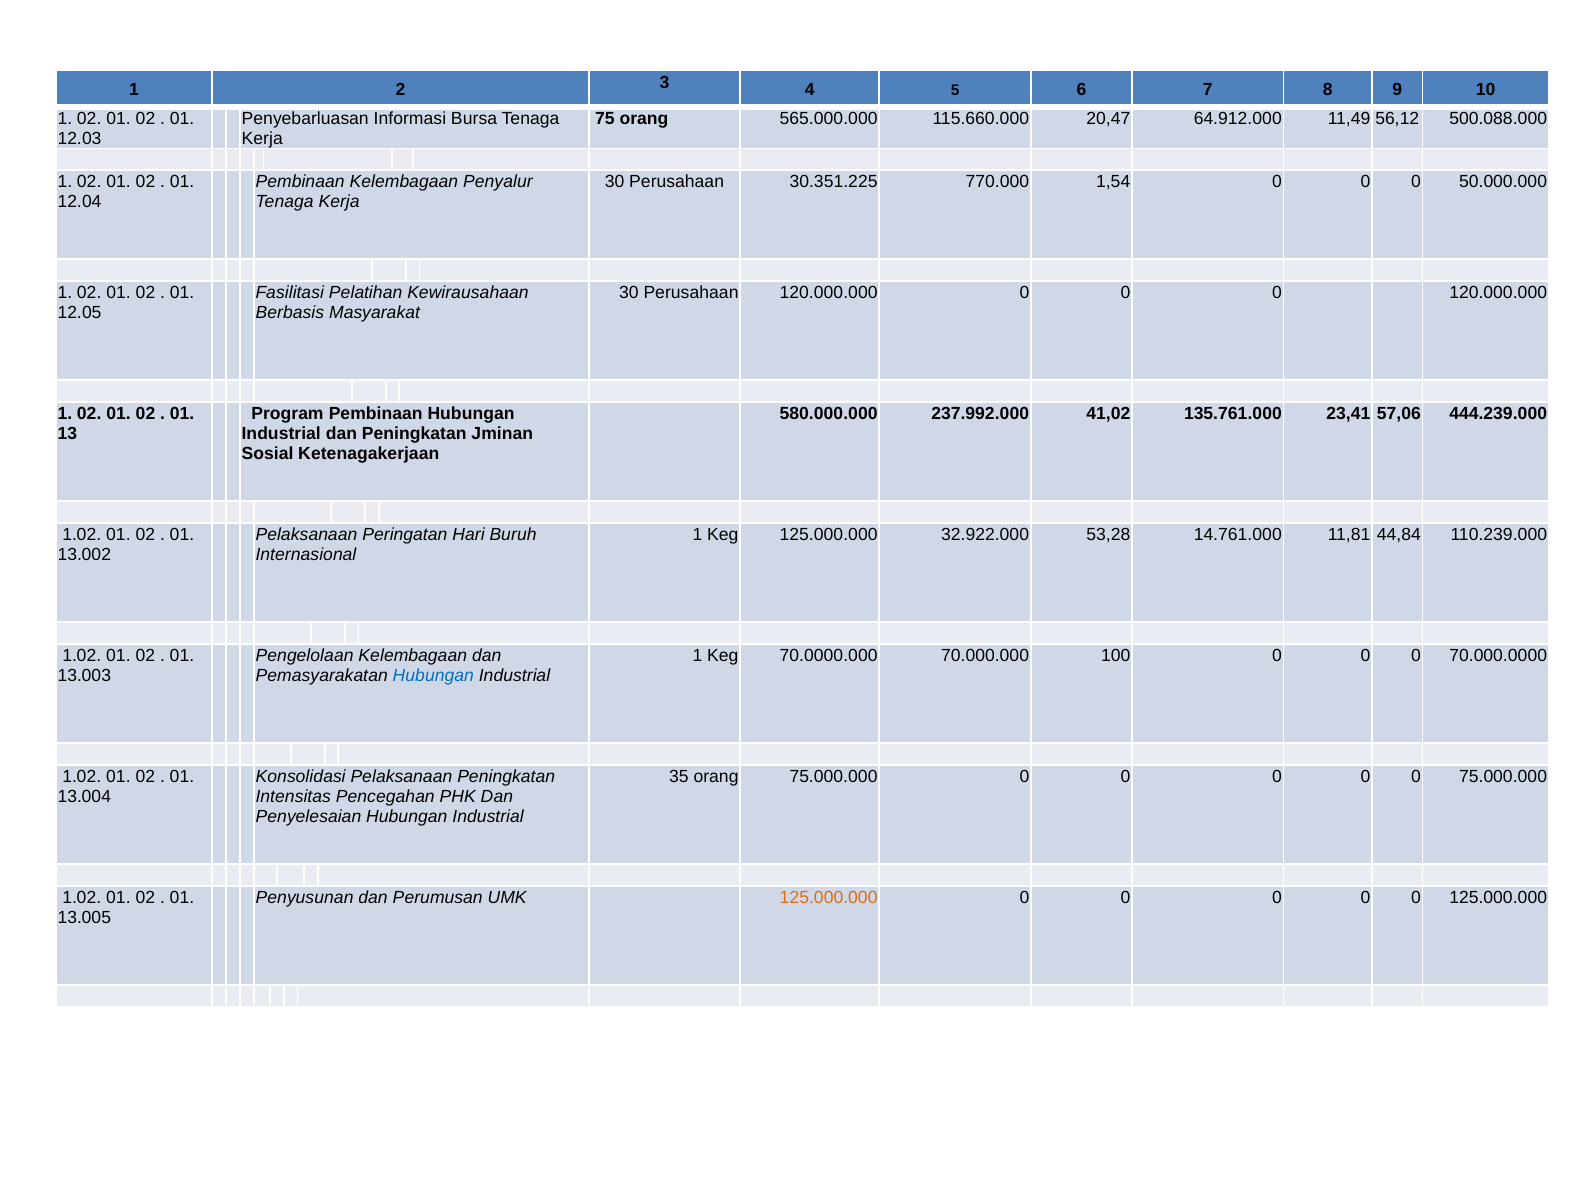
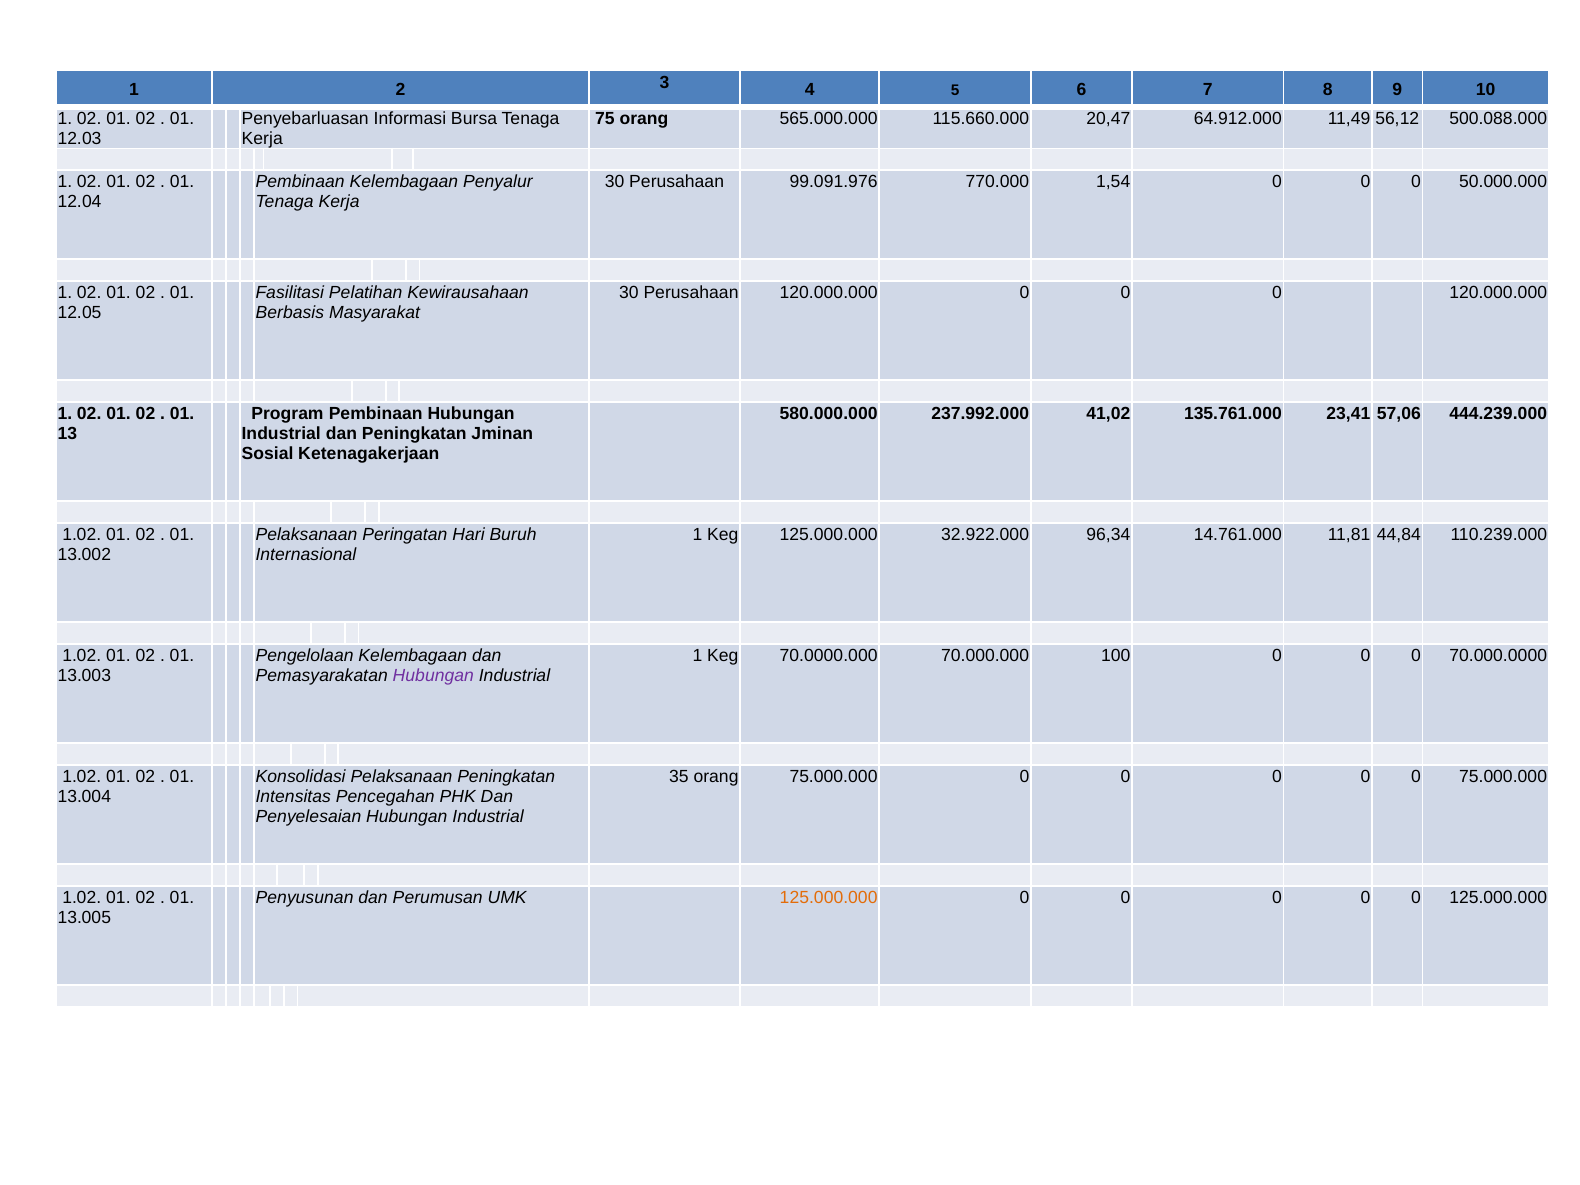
30.351.225: 30.351.225 -> 99.091.976
53,28: 53,28 -> 96,34
Hubungan at (433, 675) colour: blue -> purple
